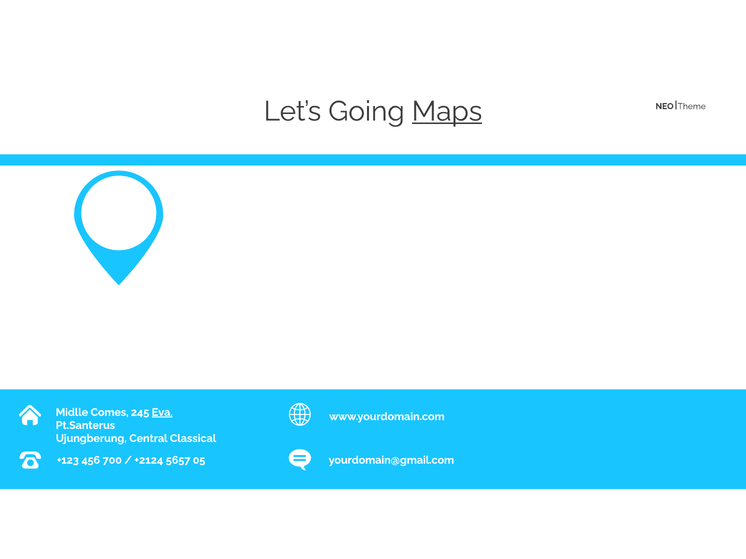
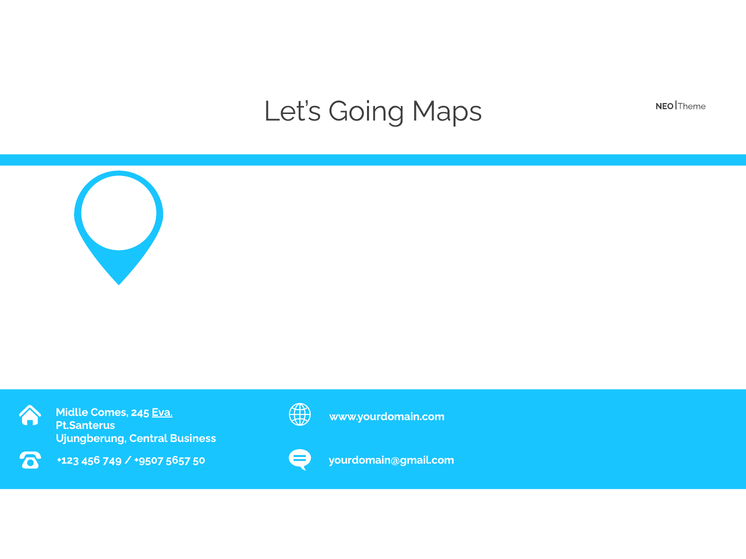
Maps underline: present -> none
Classical: Classical -> Business
700: 700 -> 749
+2124: +2124 -> +9507
05: 05 -> 50
